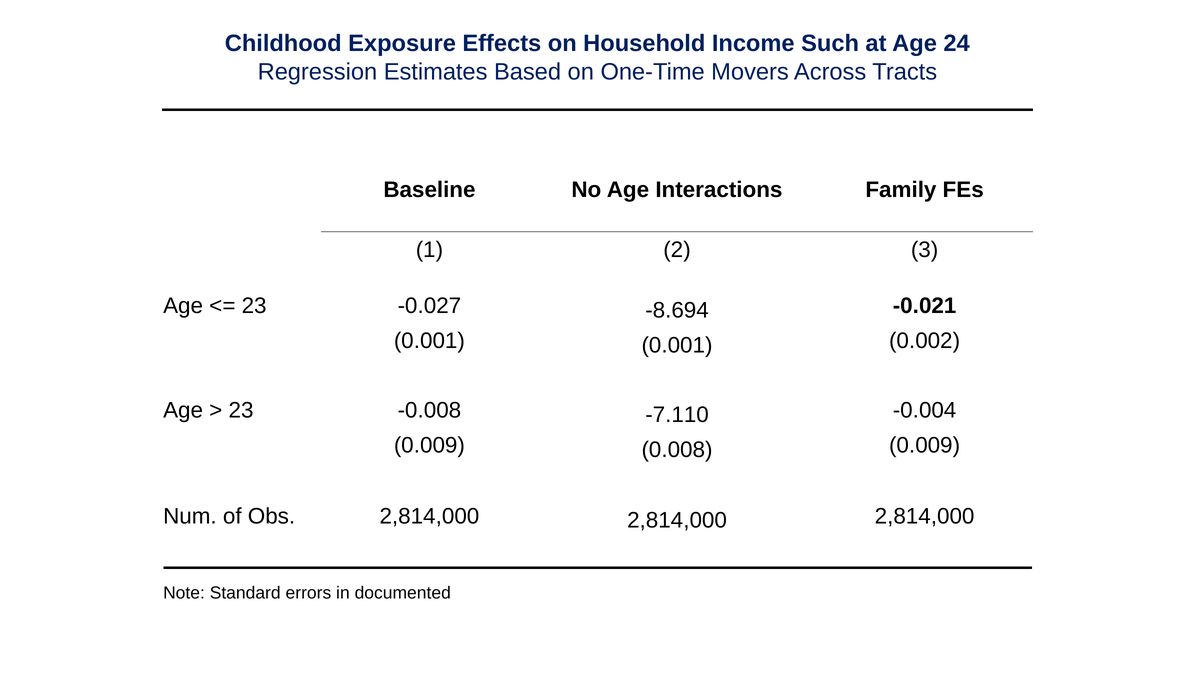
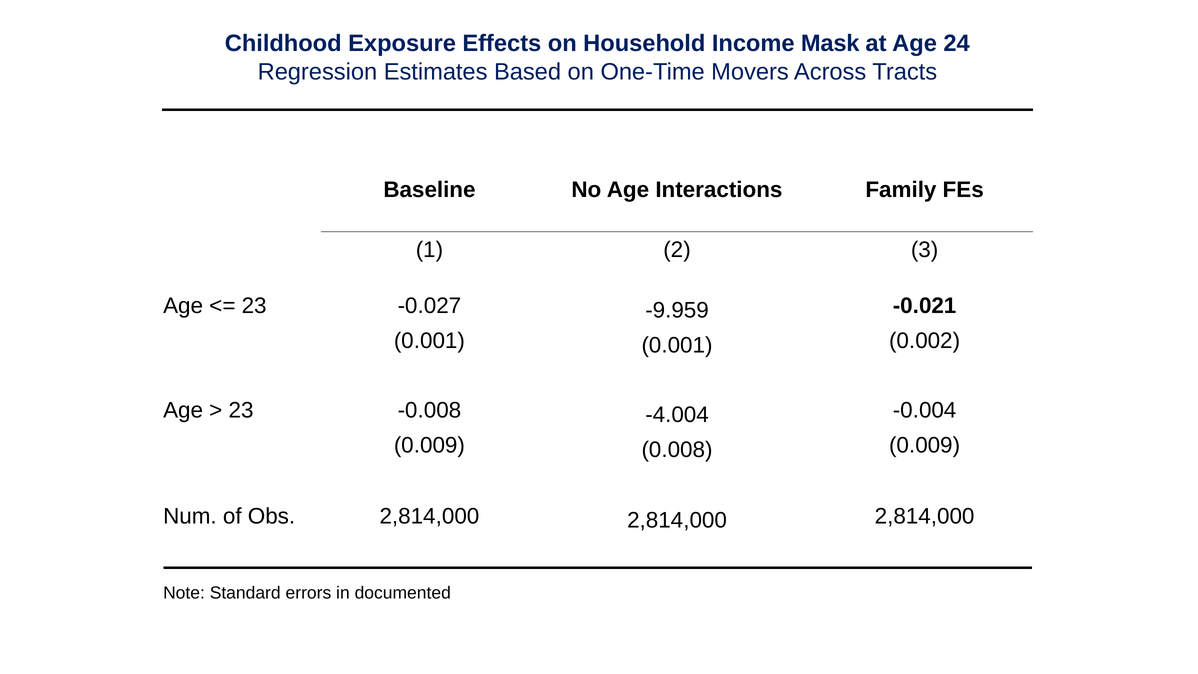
Such: Such -> Mask
-8.694: -8.694 -> -9.959
-7.110: -7.110 -> -4.004
